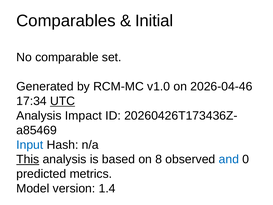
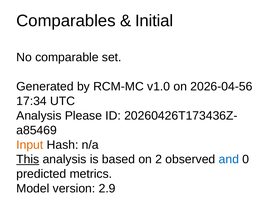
2026-04-46: 2026-04-46 -> 2026-04-56
UTC underline: present -> none
Impact: Impact -> Please
Input colour: blue -> orange
8: 8 -> 2
1.4: 1.4 -> 2.9
